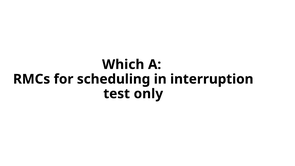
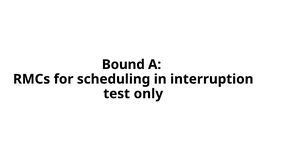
Which: Which -> Bound
